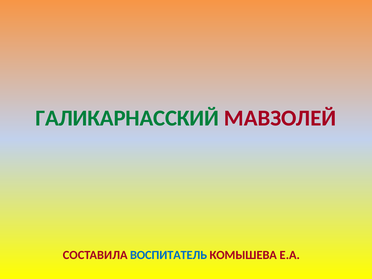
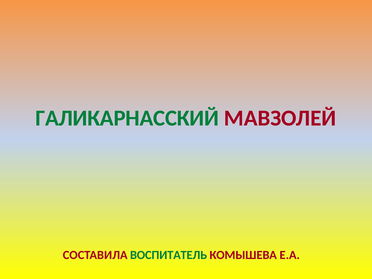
ВОСПИТАТЕЛЬ colour: blue -> green
